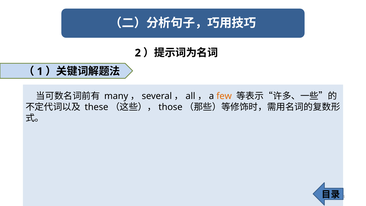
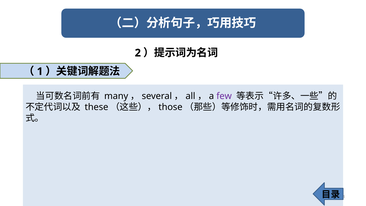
few colour: orange -> purple
